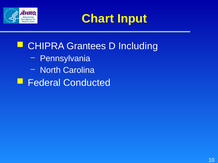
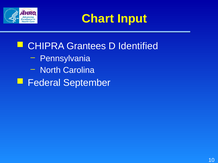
Including: Including -> Identified
Conducted: Conducted -> September
